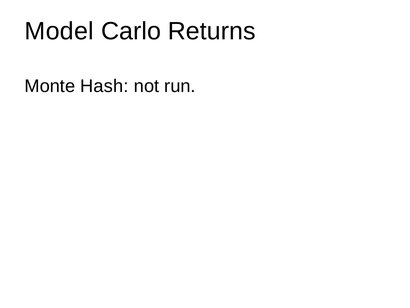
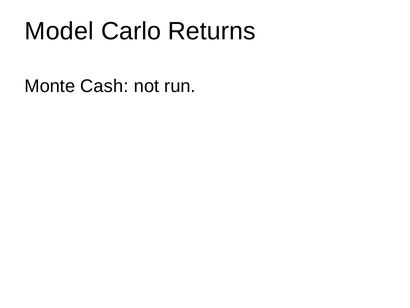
Hash: Hash -> Cash
